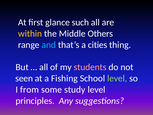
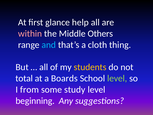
such: such -> help
within colour: yellow -> pink
cities: cities -> cloth
students colour: pink -> yellow
seen: seen -> total
Fishing: Fishing -> Boards
principles: principles -> beginning
